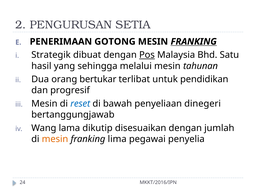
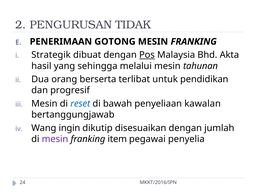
SETIA: SETIA -> TIDAK
FRANKING at (194, 42) underline: present -> none
Satu: Satu -> Akta
bertukar: bertukar -> berserta
dinegeri: dinegeri -> kawalan
lama: lama -> ingin
mesin at (55, 139) colour: orange -> purple
lima: lima -> item
